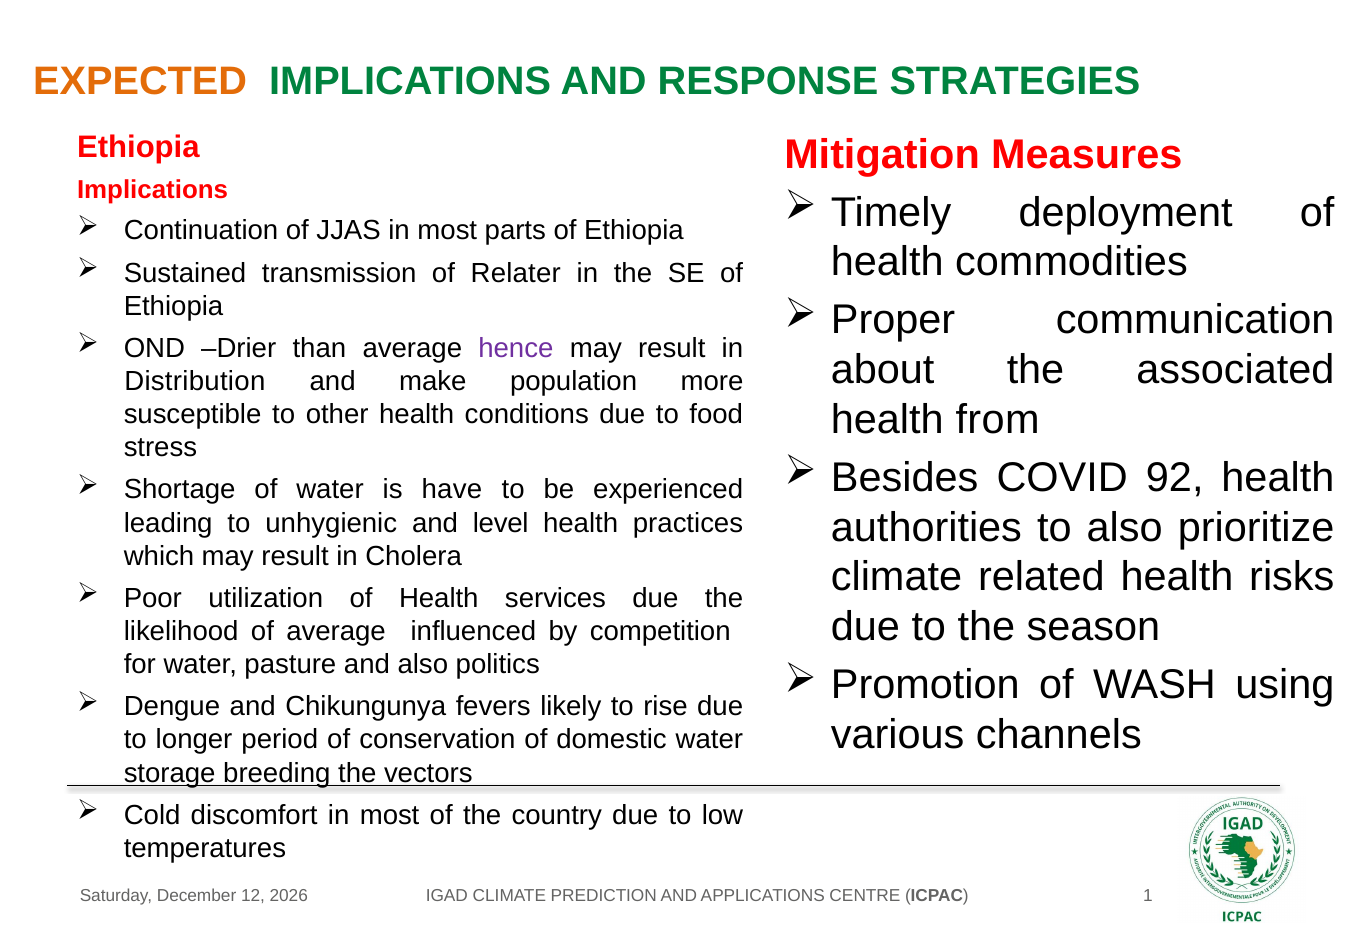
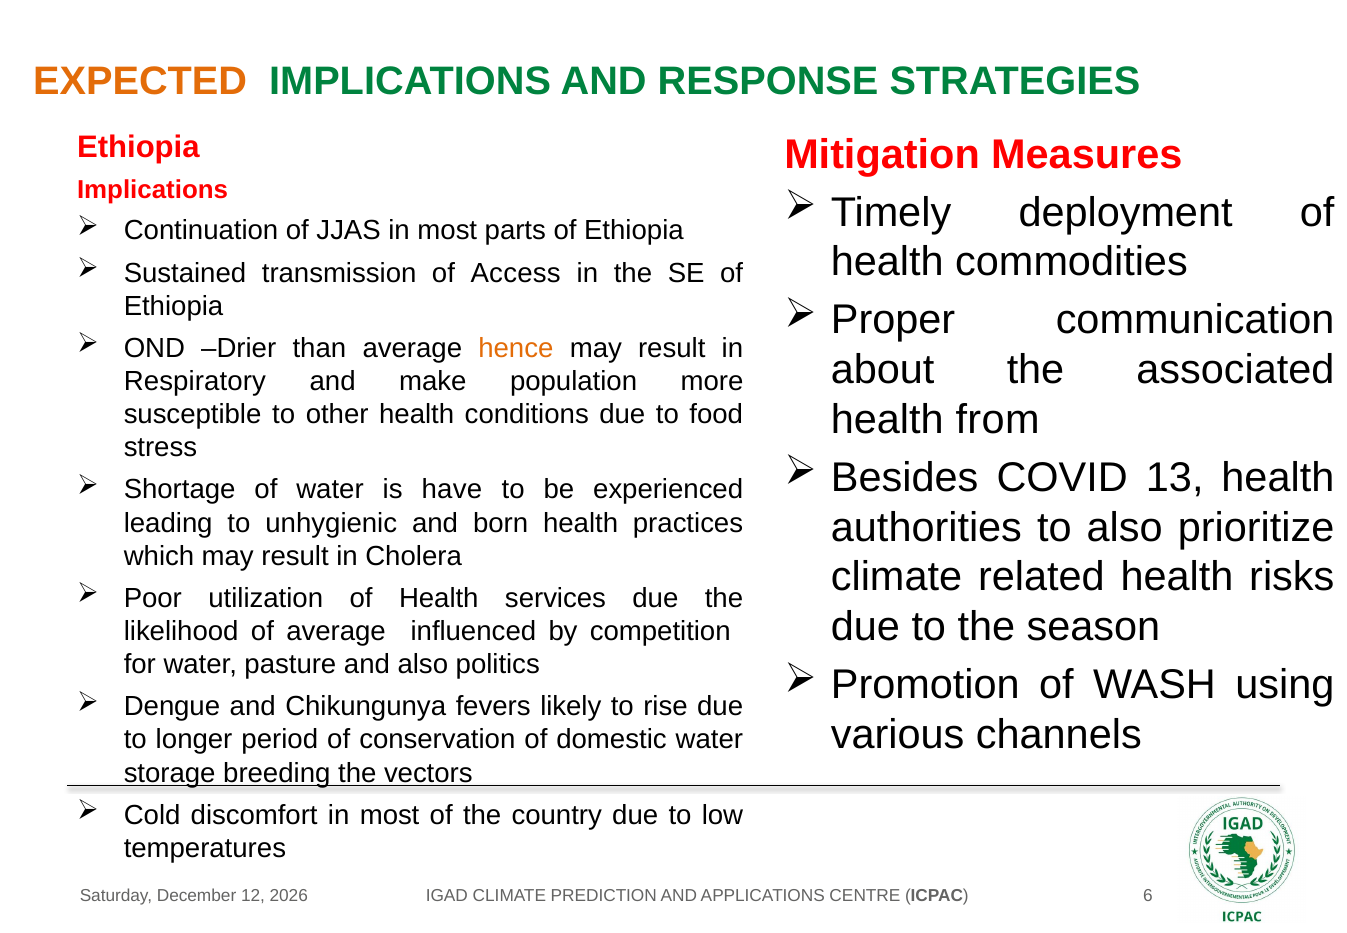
Relater: Relater -> Access
hence colour: purple -> orange
Distribution: Distribution -> Respiratory
92: 92 -> 13
level: level -> born
1: 1 -> 6
